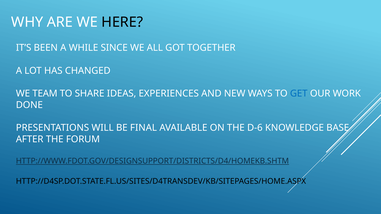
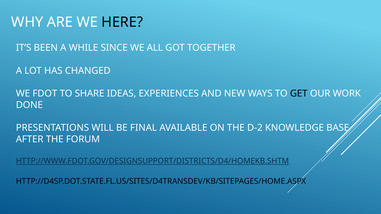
TEAM: TEAM -> FDOT
GET colour: blue -> black
D-6: D-6 -> D-2
